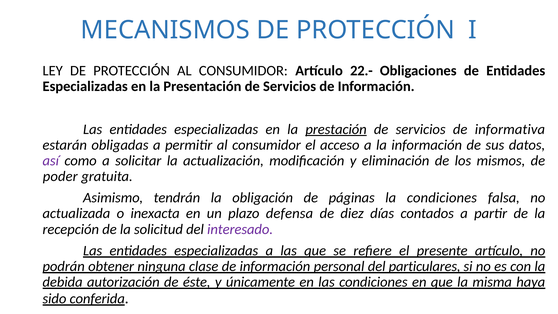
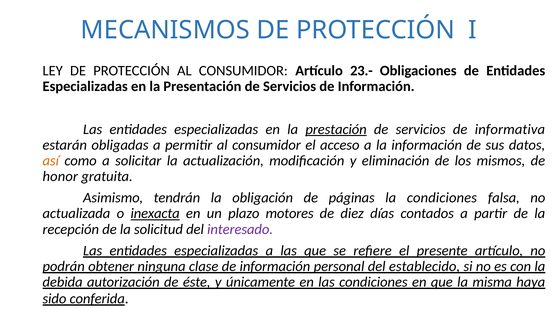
22.-: 22.- -> 23.-
así colour: purple -> orange
poder: poder -> honor
inexacta underline: none -> present
defensa: defensa -> motores
particulares: particulares -> establecido
